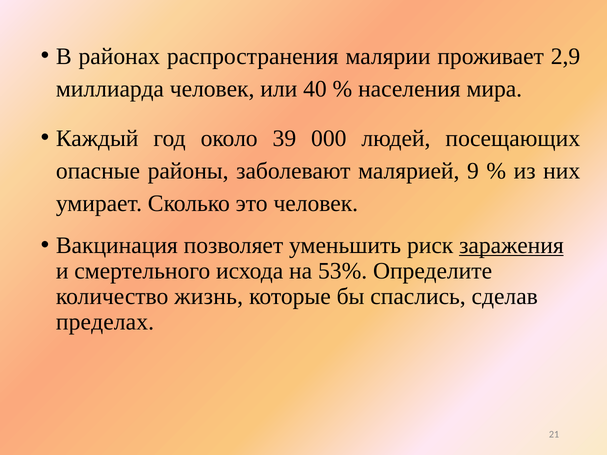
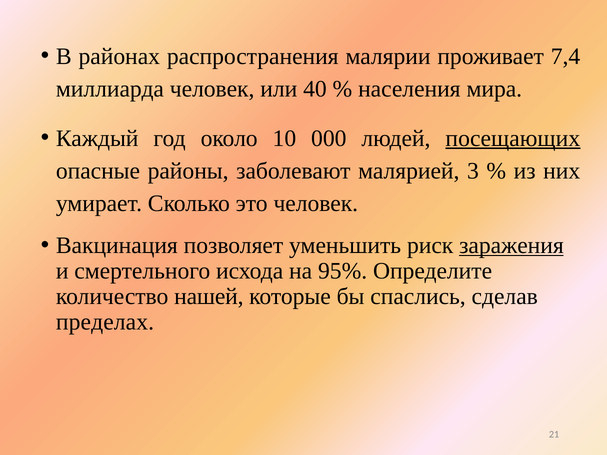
2,9: 2,9 -> 7,4
39: 39 -> 10
посещающих underline: none -> present
9: 9 -> 3
53%: 53% -> 95%
жизнь: жизнь -> нашей
